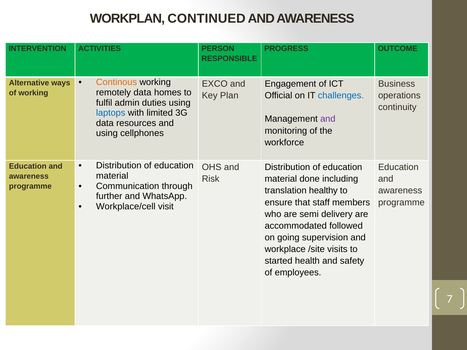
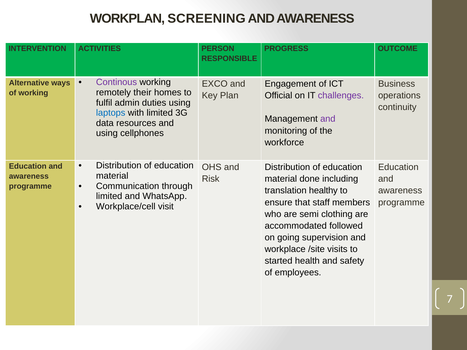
CONTINUED: CONTINUED -> SCREENING
Continous colour: orange -> purple
remotely data: data -> their
challenges colour: blue -> purple
further at (109, 196): further -> limited
delivery: delivery -> clothing
